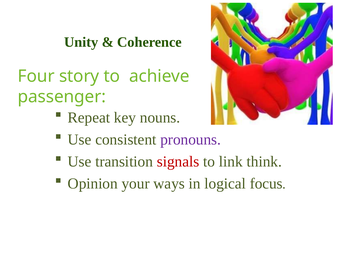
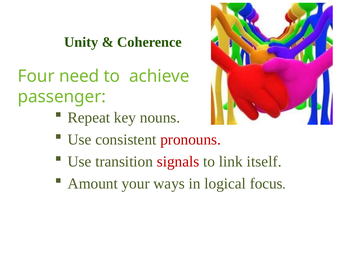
story: story -> need
pronouns colour: purple -> red
think: think -> itself
Opinion: Opinion -> Amount
